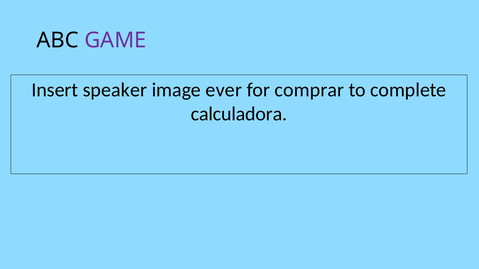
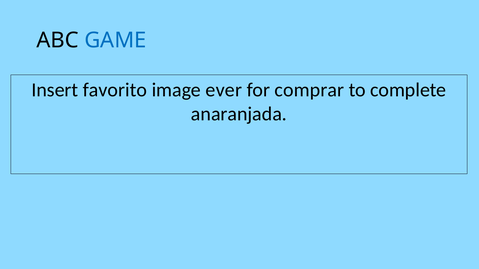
GAME colour: purple -> blue
speaker: speaker -> favorito
calculadora: calculadora -> anaranjada
